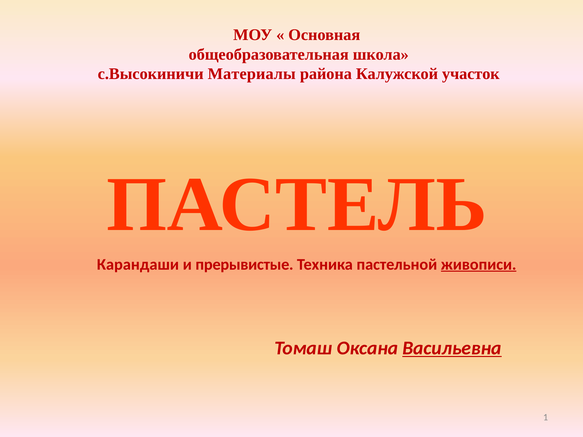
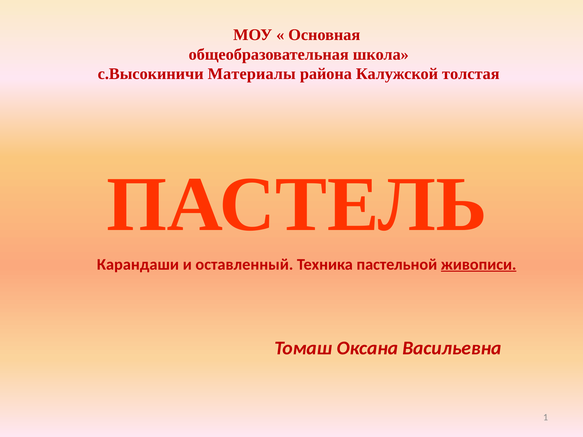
участок: участок -> толстая
прерывистые: прерывистые -> оставленный
Васильевна underline: present -> none
